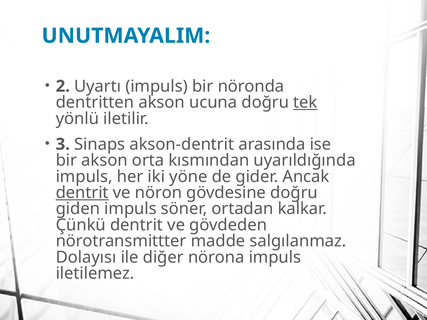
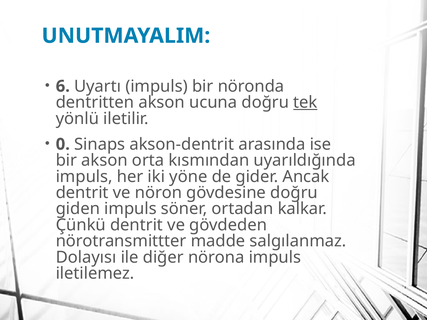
2: 2 -> 6
3: 3 -> 0
dentrit at (82, 193) underline: present -> none
